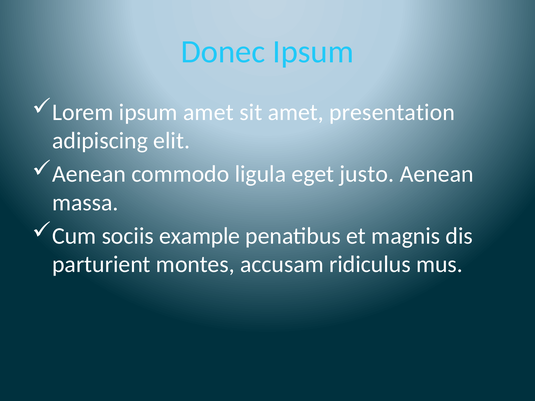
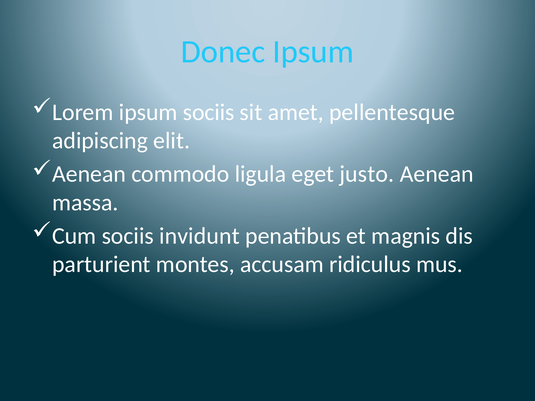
ipsum amet: amet -> sociis
presentation: presentation -> pellentesque
example: example -> invidunt
